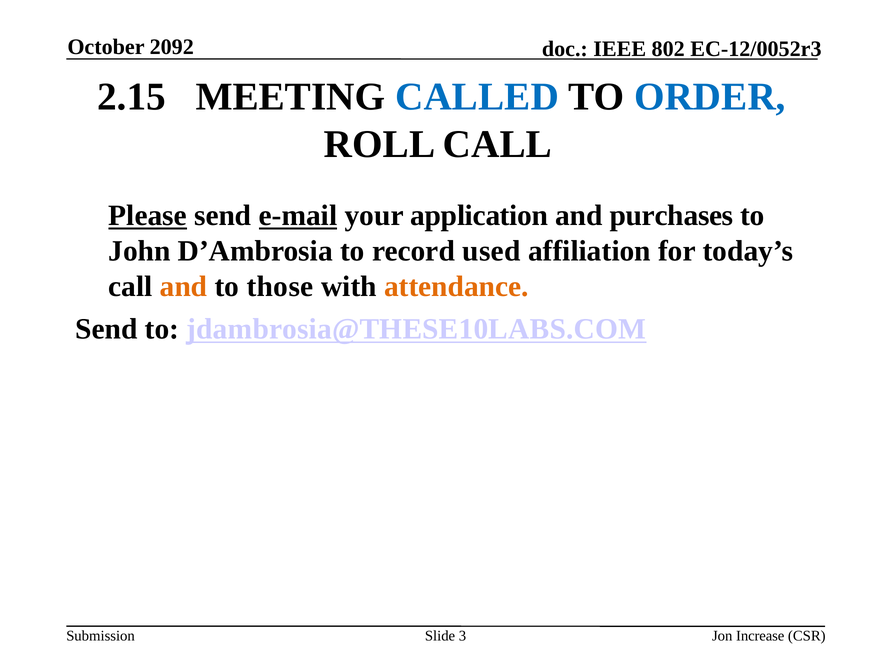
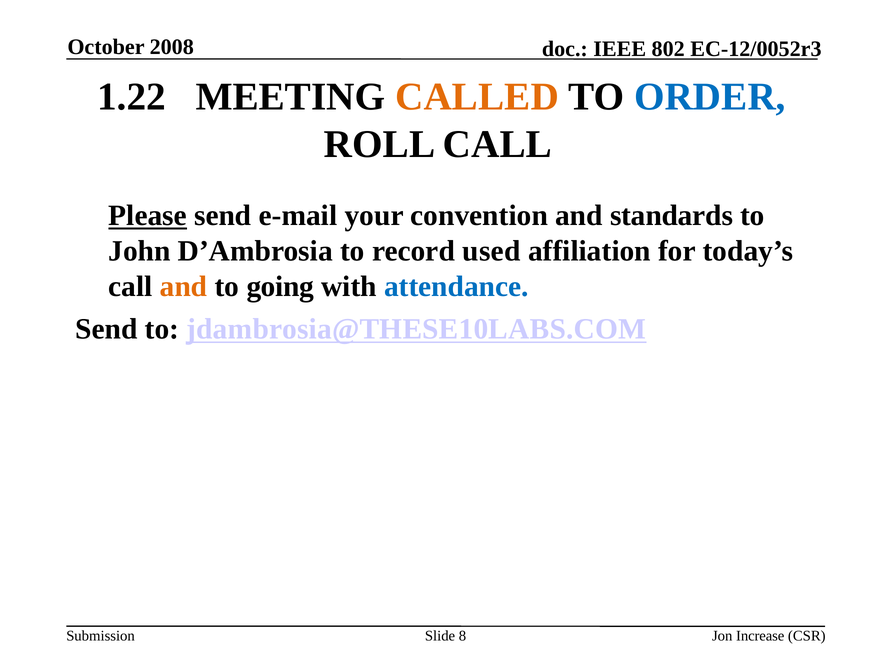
2092: 2092 -> 2008
2.15: 2.15 -> 1.22
CALLED colour: blue -> orange
e-mail underline: present -> none
application: application -> convention
purchases: purchases -> standards
those: those -> going
attendance colour: orange -> blue
3: 3 -> 8
